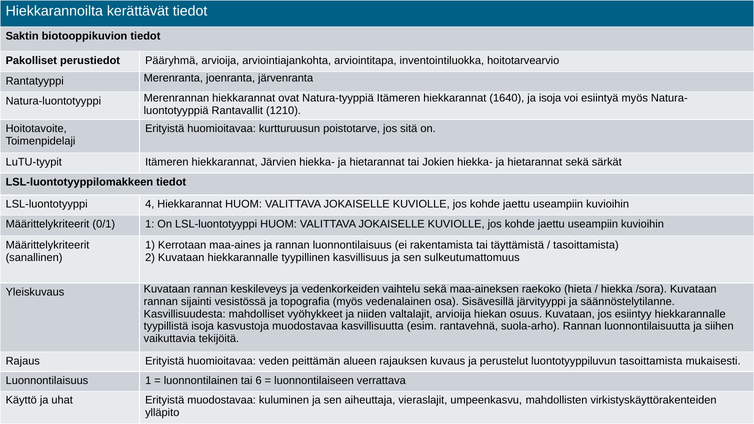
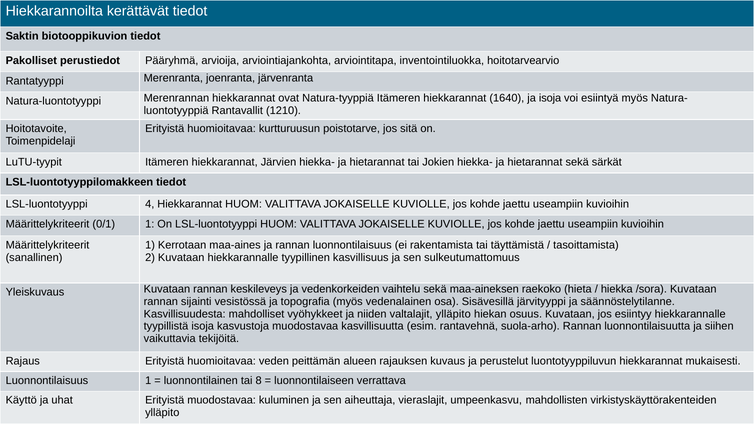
valtalajit arvioija: arvioija -> ylläpito
luontotyyppiluvun tasoittamista: tasoittamista -> hiekkarannat
6: 6 -> 8
